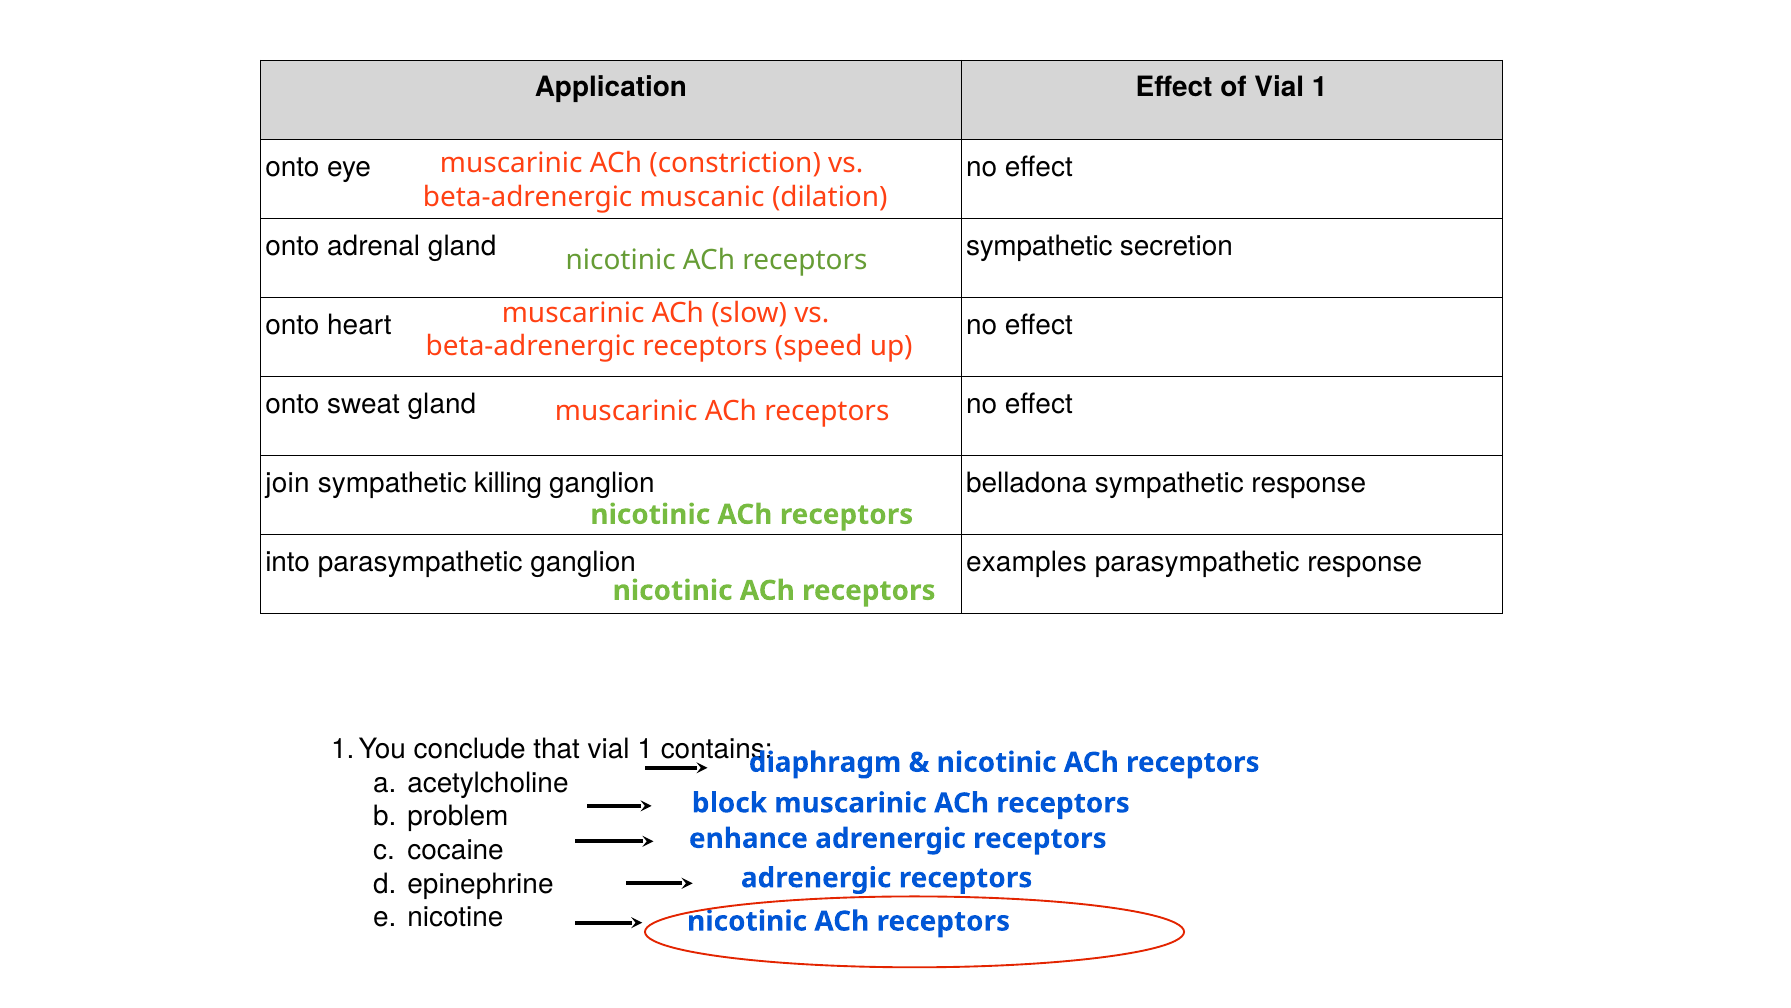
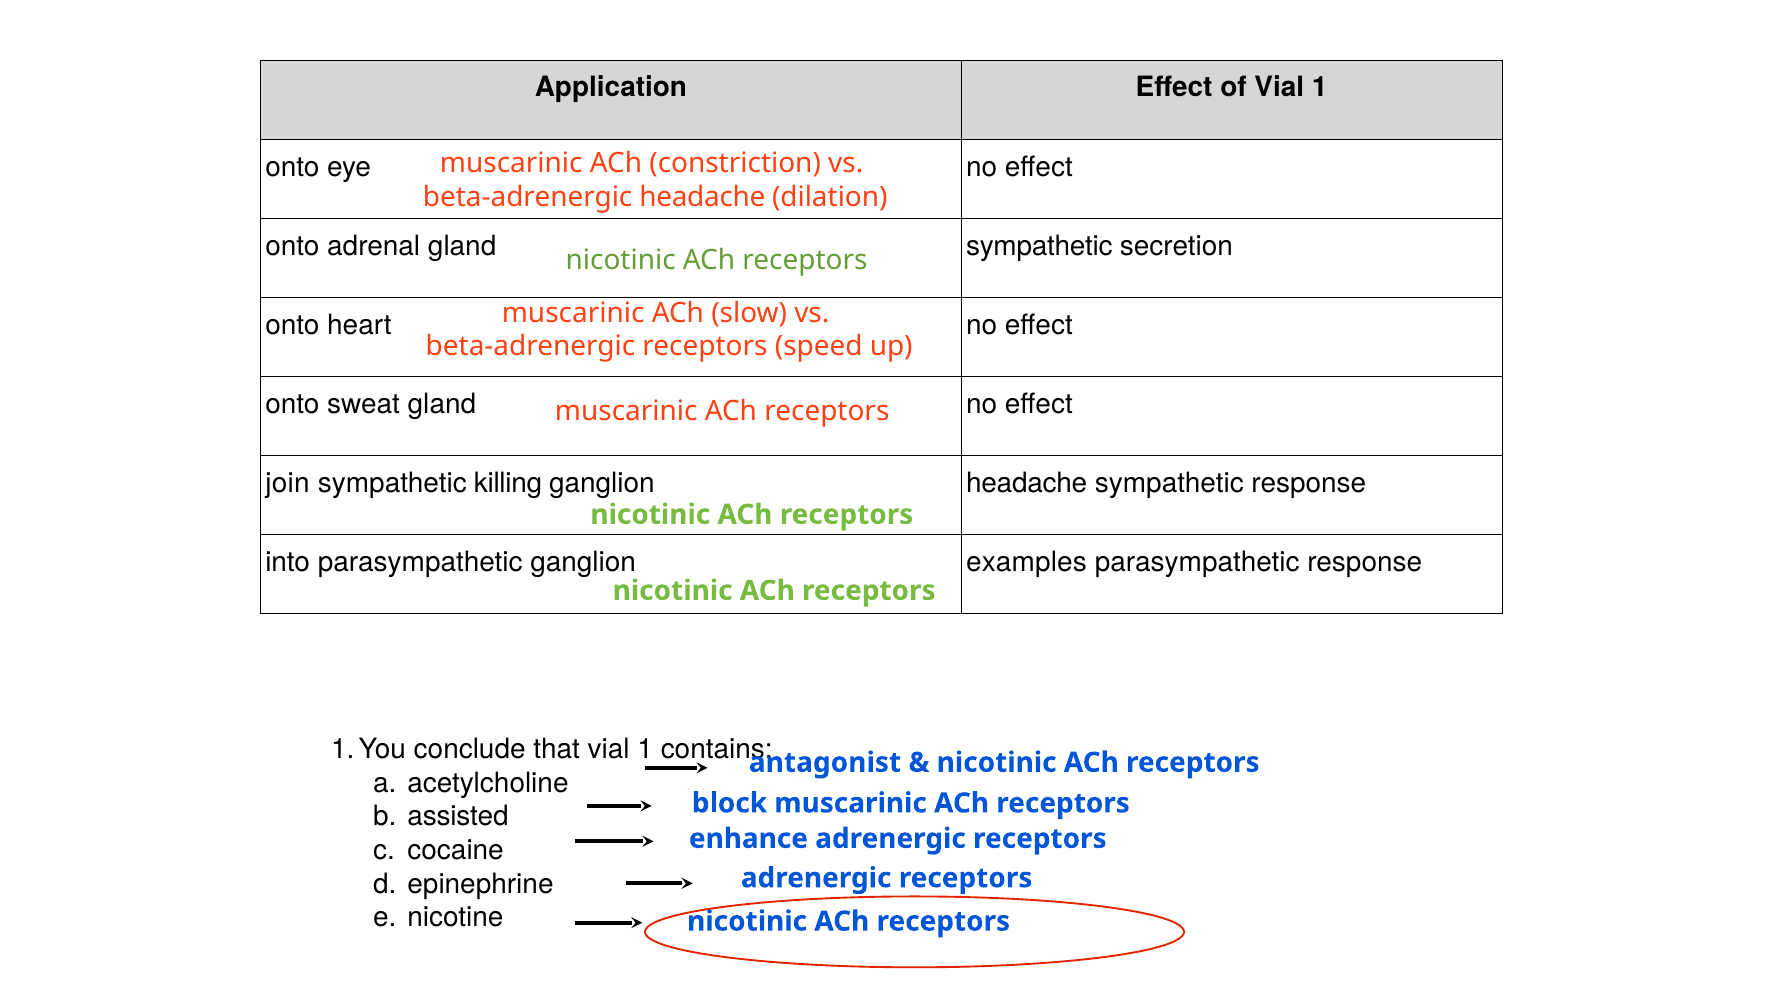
beta-adrenergic muscanic: muscanic -> headache
ganglion belladona: belladona -> headache
diaphragm: diaphragm -> antagonist
problem: problem -> assisted
